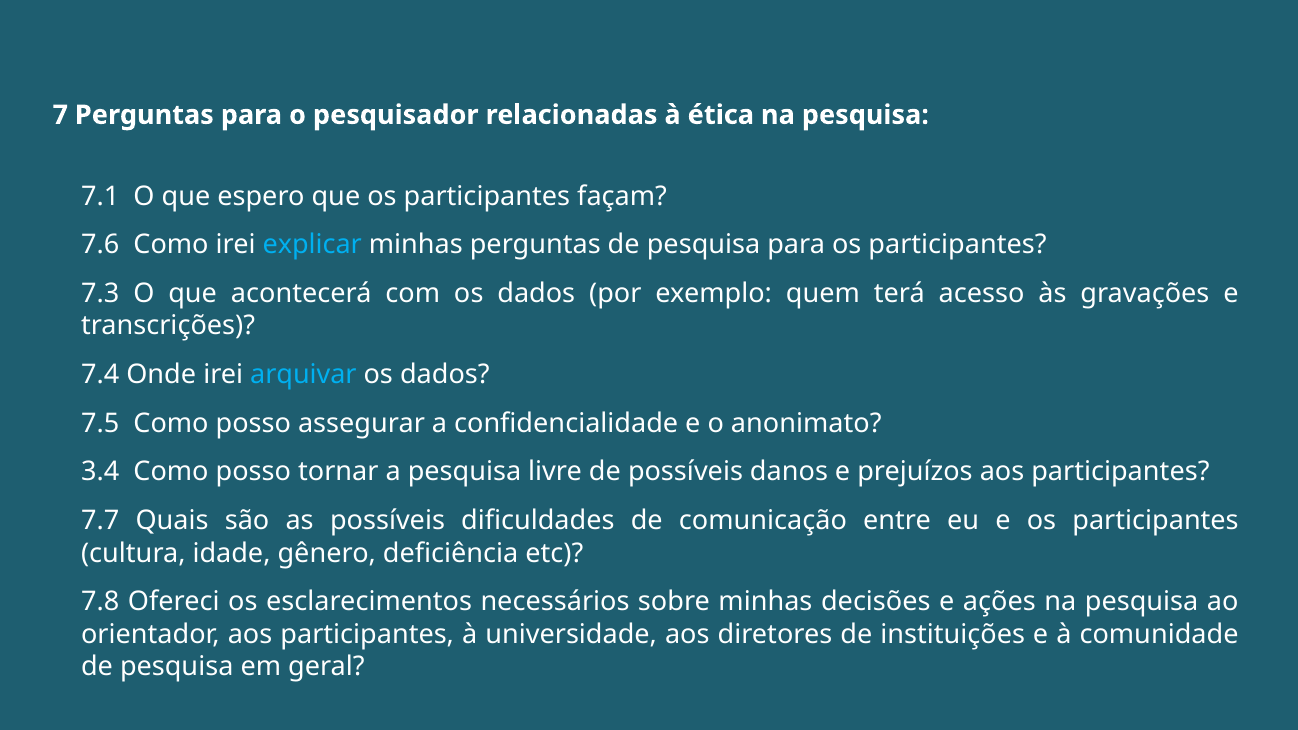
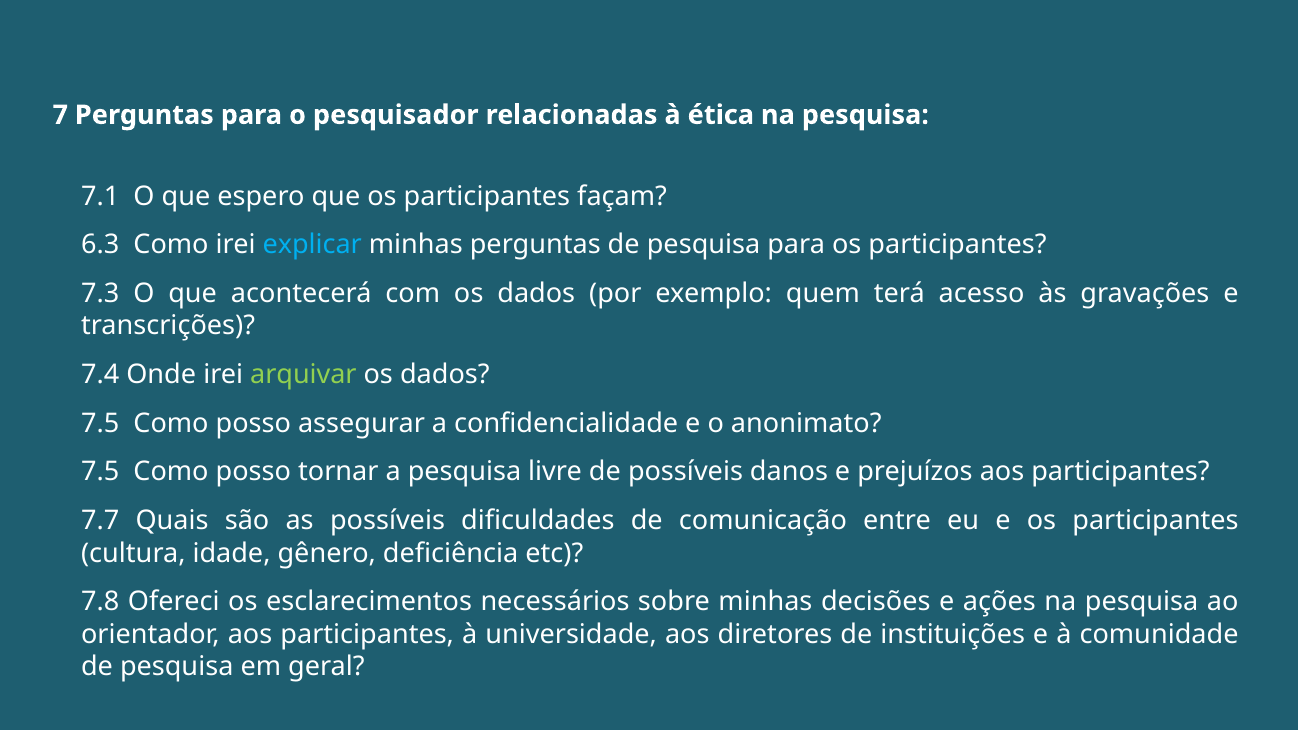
7.6: 7.6 -> 6.3
arquivar colour: light blue -> light green
3.4 at (100, 472): 3.4 -> 7.5
